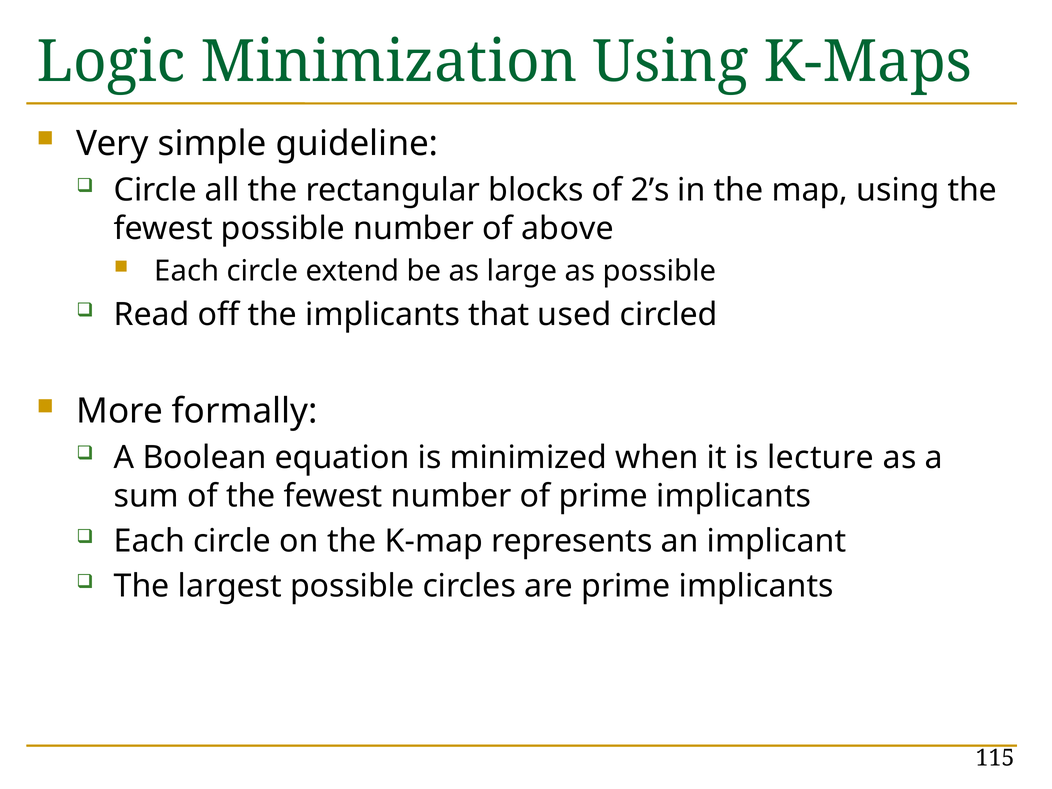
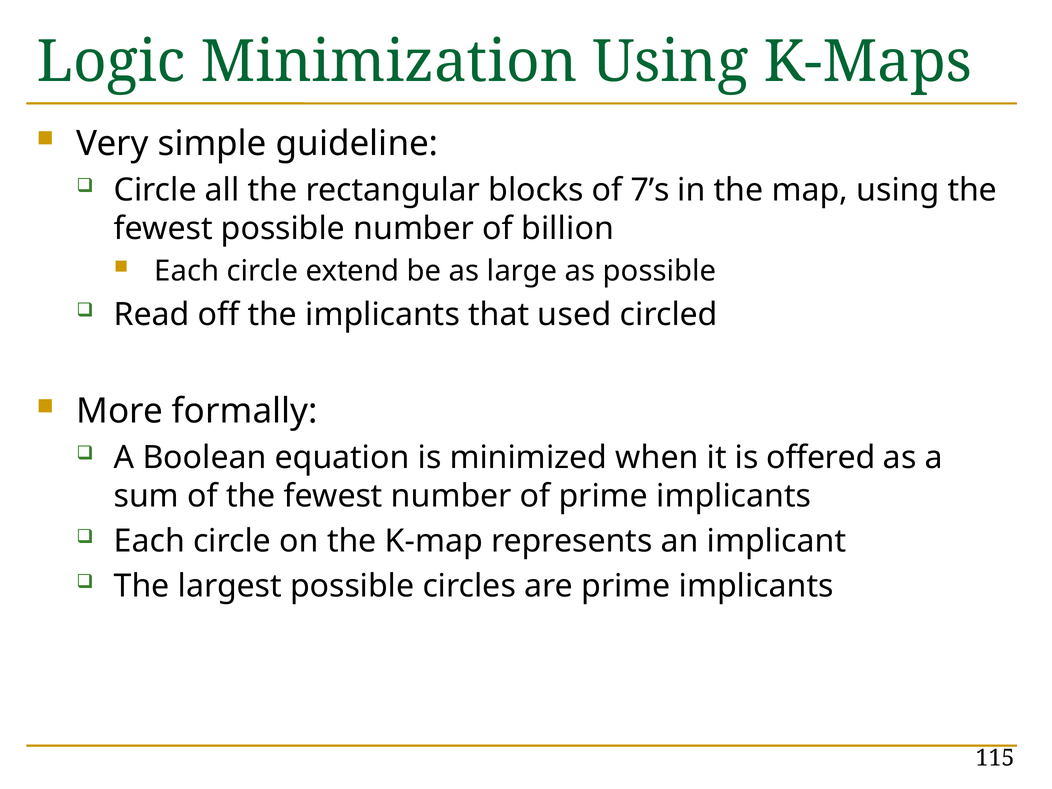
2’s: 2’s -> 7’s
above: above -> billion
lecture: lecture -> offered
